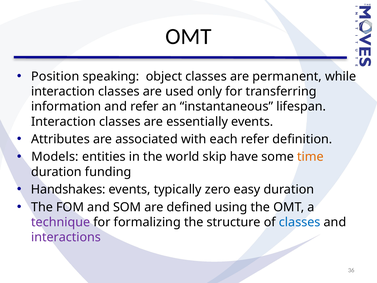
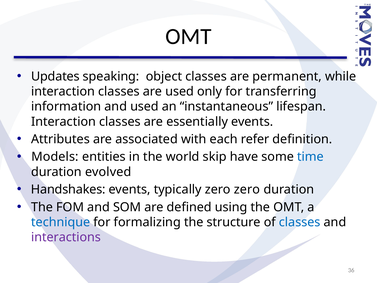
Position: Position -> Updates
and refer: refer -> used
time colour: orange -> blue
funding: funding -> evolved
zero easy: easy -> zero
technique colour: purple -> blue
